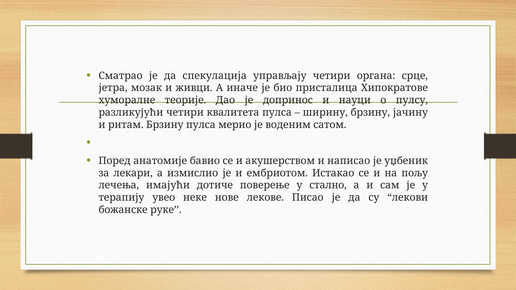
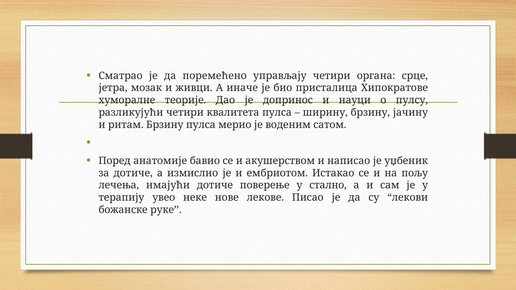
спекулација: спекулација -> поремећено
за лекари: лекари -> дотиче
